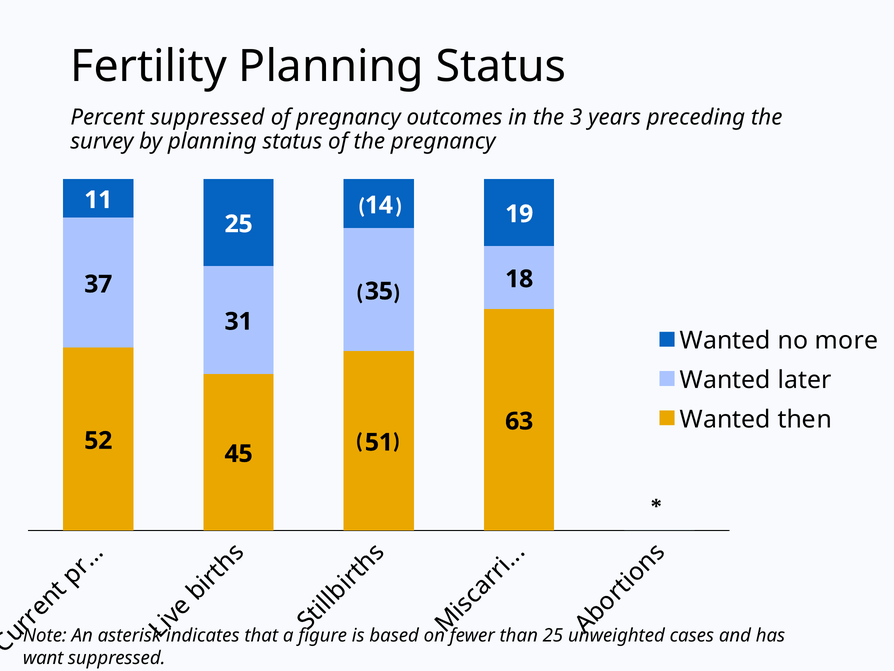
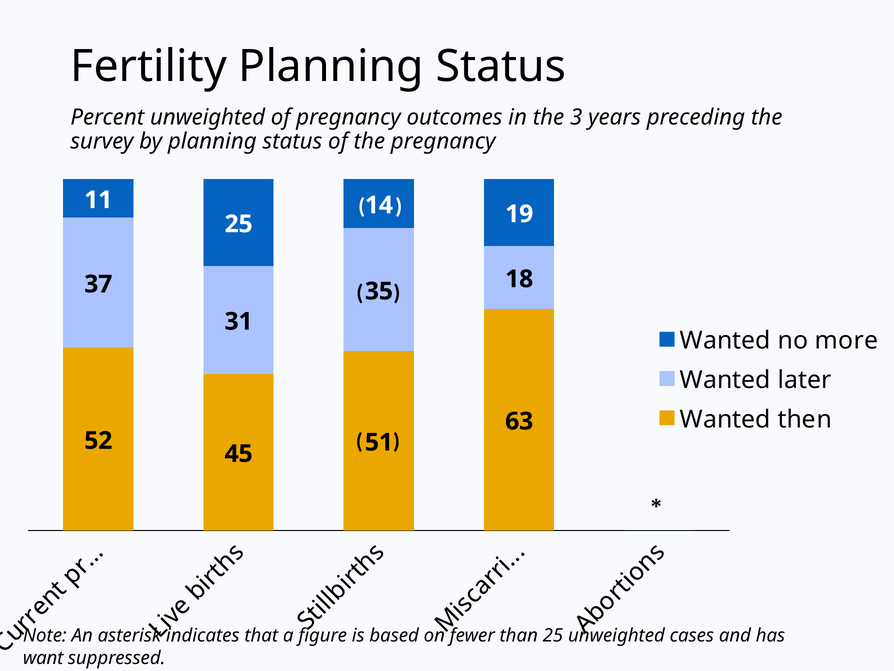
Percent suppressed: suppressed -> unweighted
